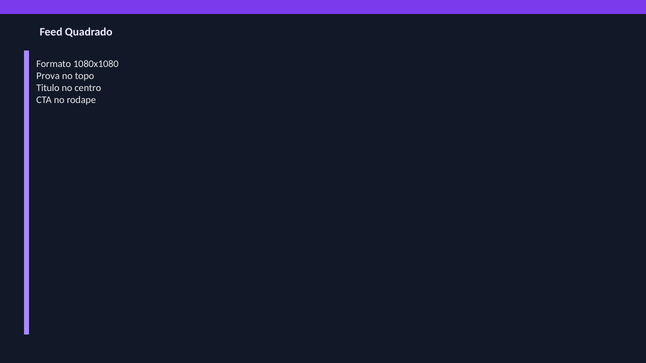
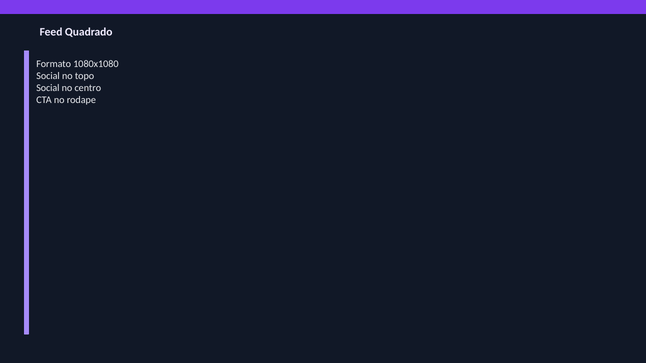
Prova at (48, 76): Prova -> Social
Titulo at (48, 88): Titulo -> Social
